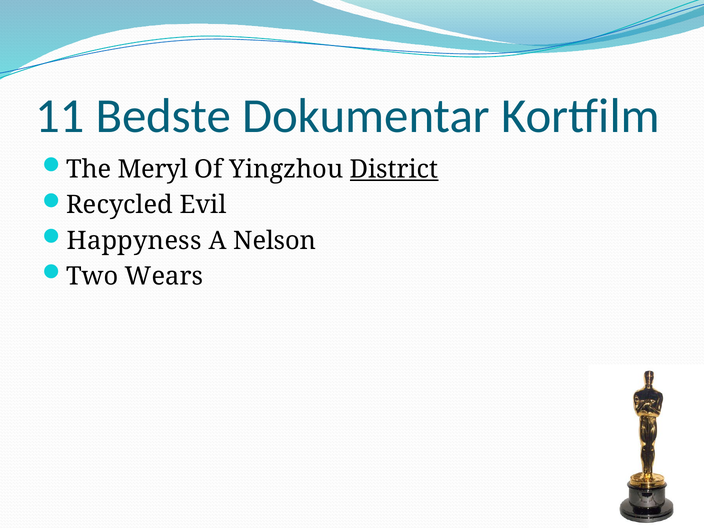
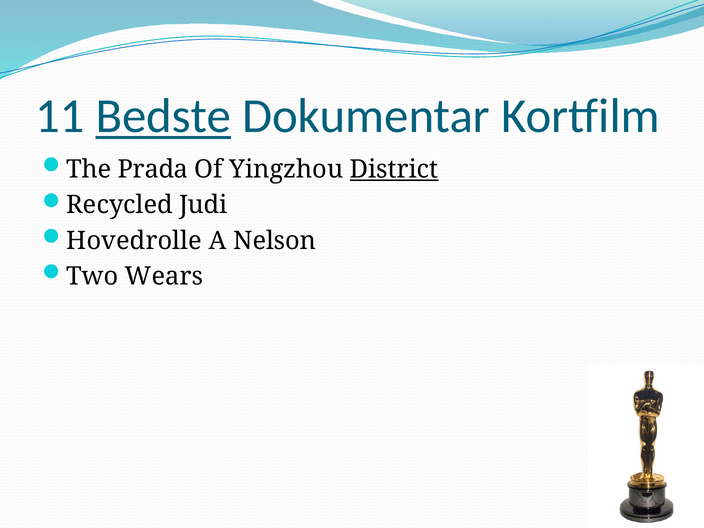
Bedste underline: none -> present
Meryl: Meryl -> Prada
Evil: Evil -> Judi
Happyness: Happyness -> Hovedrolle
